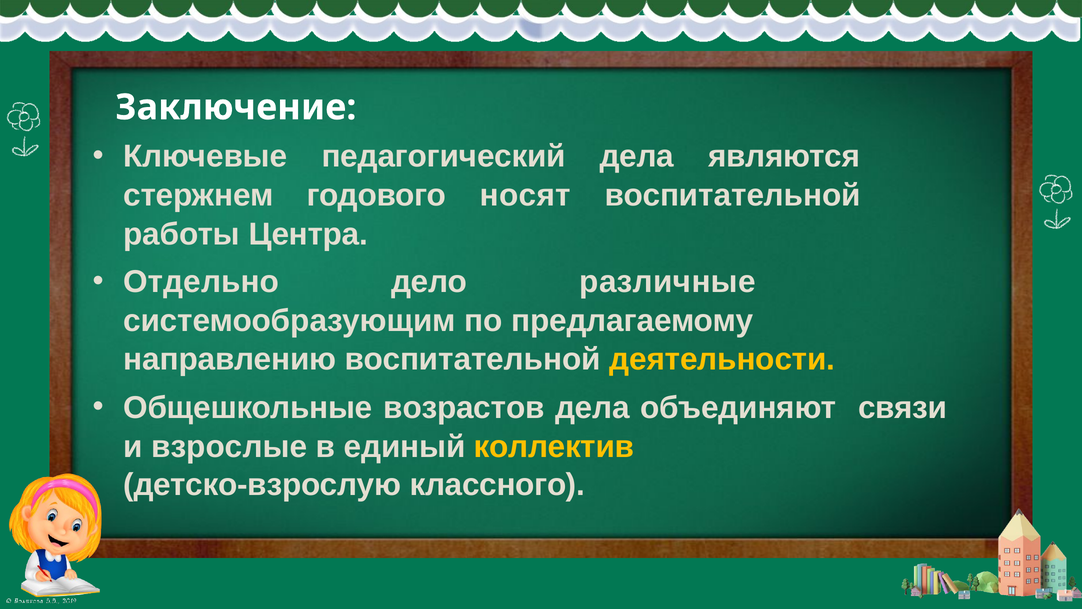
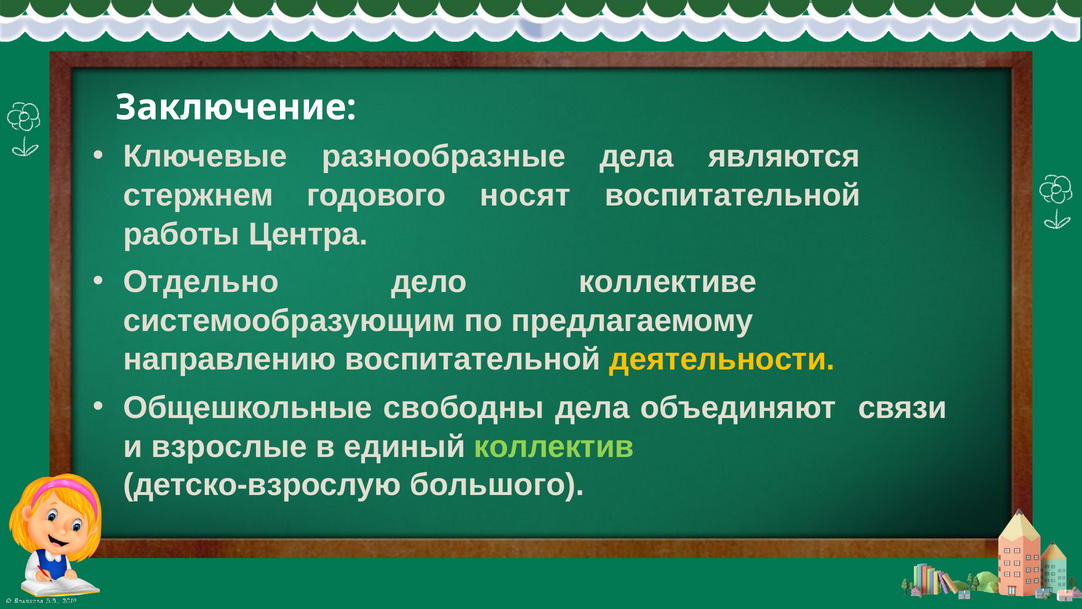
педагогический: педагогический -> разнообразные
различные: различные -> коллективе
возрастов: возрастов -> свободны
коллектив colour: yellow -> light green
классного: классного -> большого
